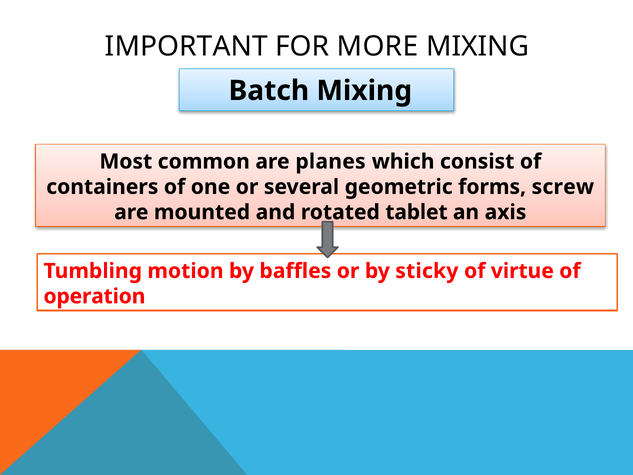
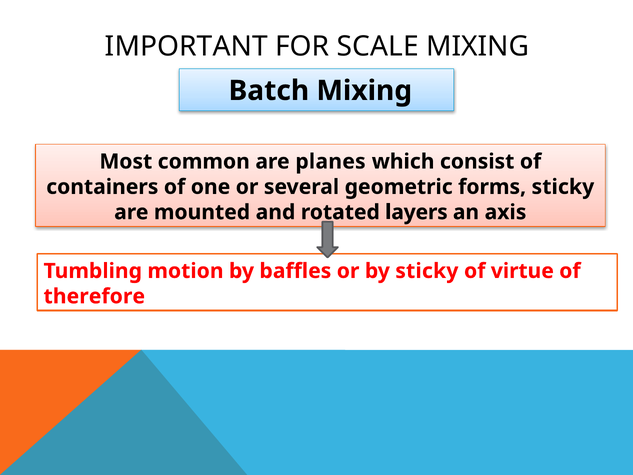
MORE: MORE -> SCALE
forms screw: screw -> sticky
tablet: tablet -> layers
operation: operation -> therefore
